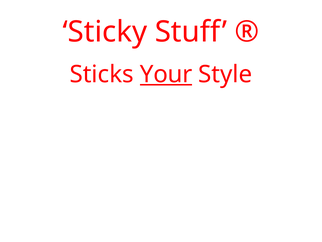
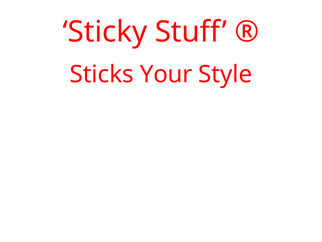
Your underline: present -> none
